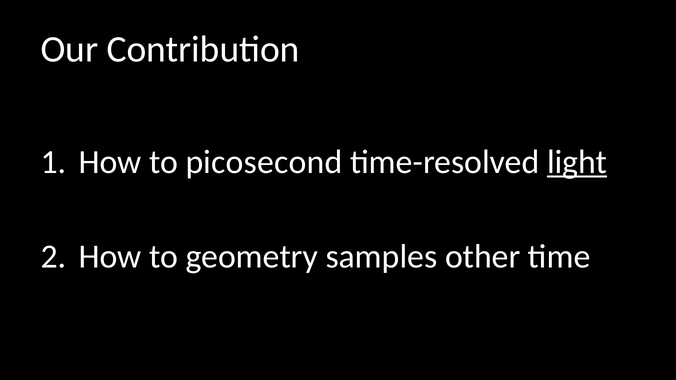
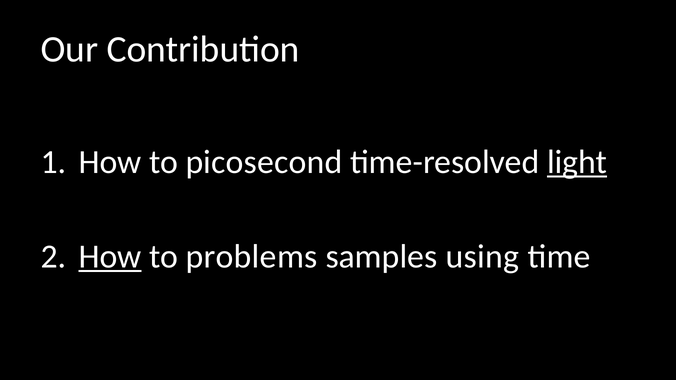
How at (110, 257) underline: none -> present
geometry: geometry -> problems
other: other -> using
